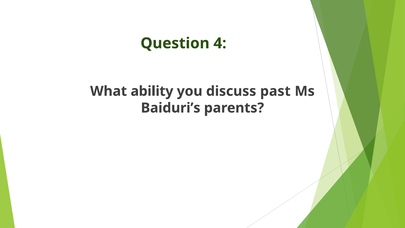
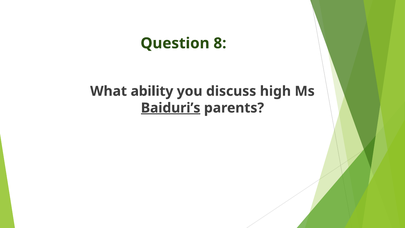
4: 4 -> 8
past: past -> high
Baiduri’s underline: none -> present
